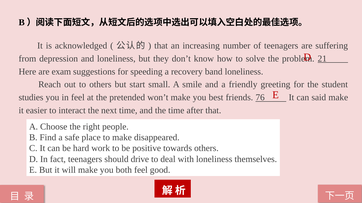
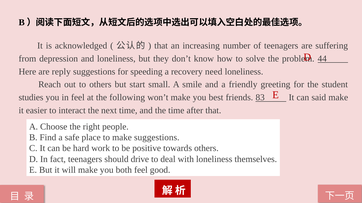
21: 21 -> 44
exam: exam -> reply
band: band -> need
pretended: pretended -> following
76: 76 -> 83
make disappeared: disappeared -> suggestions
